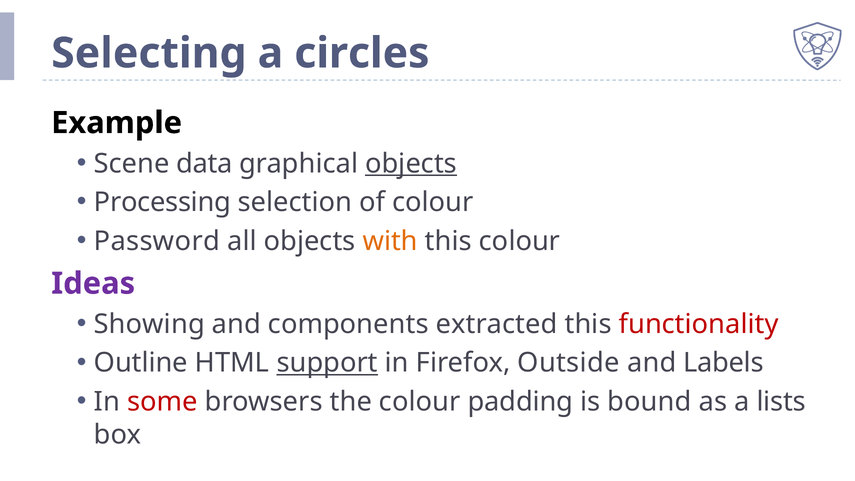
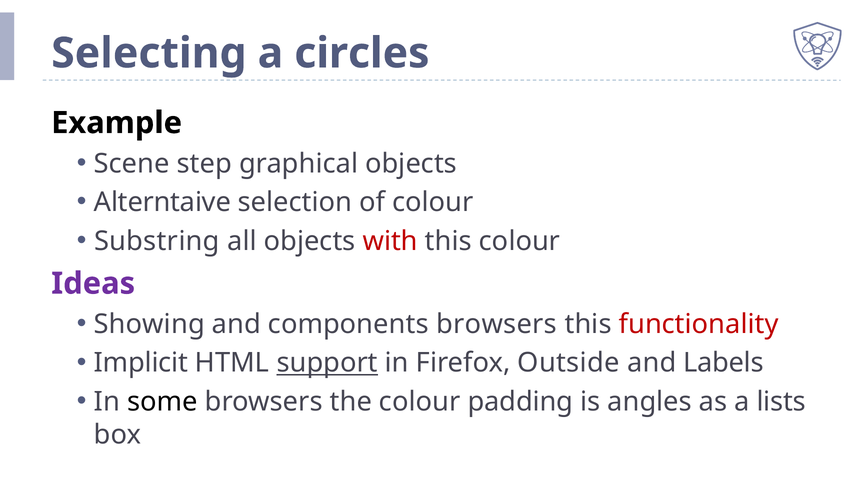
data: data -> step
objects at (411, 164) underline: present -> none
Processing: Processing -> Alterntaive
Password: Password -> Substring
with colour: orange -> red
components extracted: extracted -> browsers
Outline: Outline -> Implicit
some colour: red -> black
bound: bound -> angles
